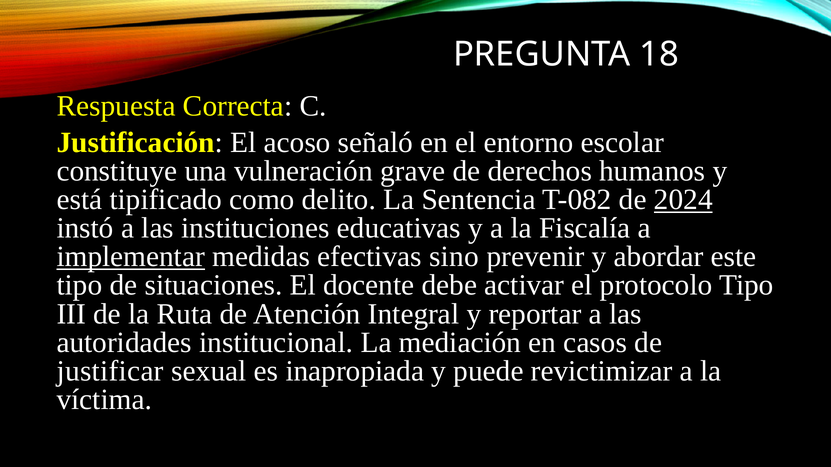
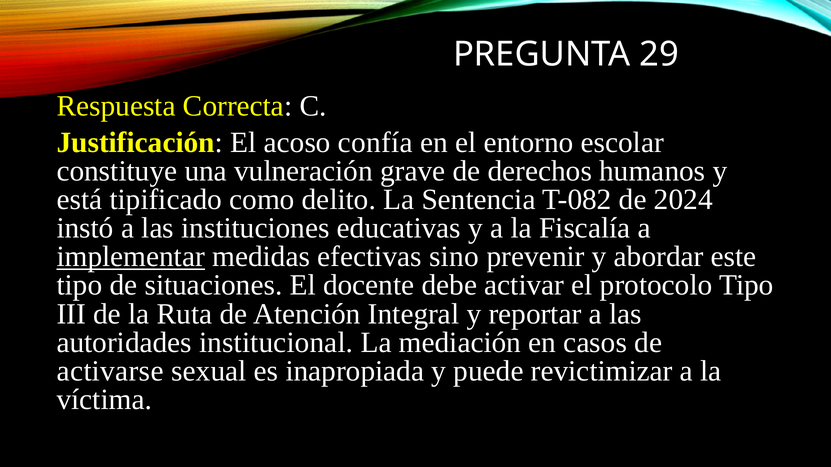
18: 18 -> 29
señaló: señaló -> confía
2024 underline: present -> none
justificar: justificar -> activarse
